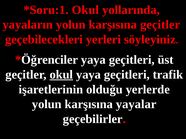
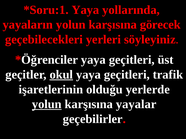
Okul at (85, 10): Okul -> Yaya
karşısına geçitler: geçitler -> görecek
yolun at (47, 105) underline: none -> present
